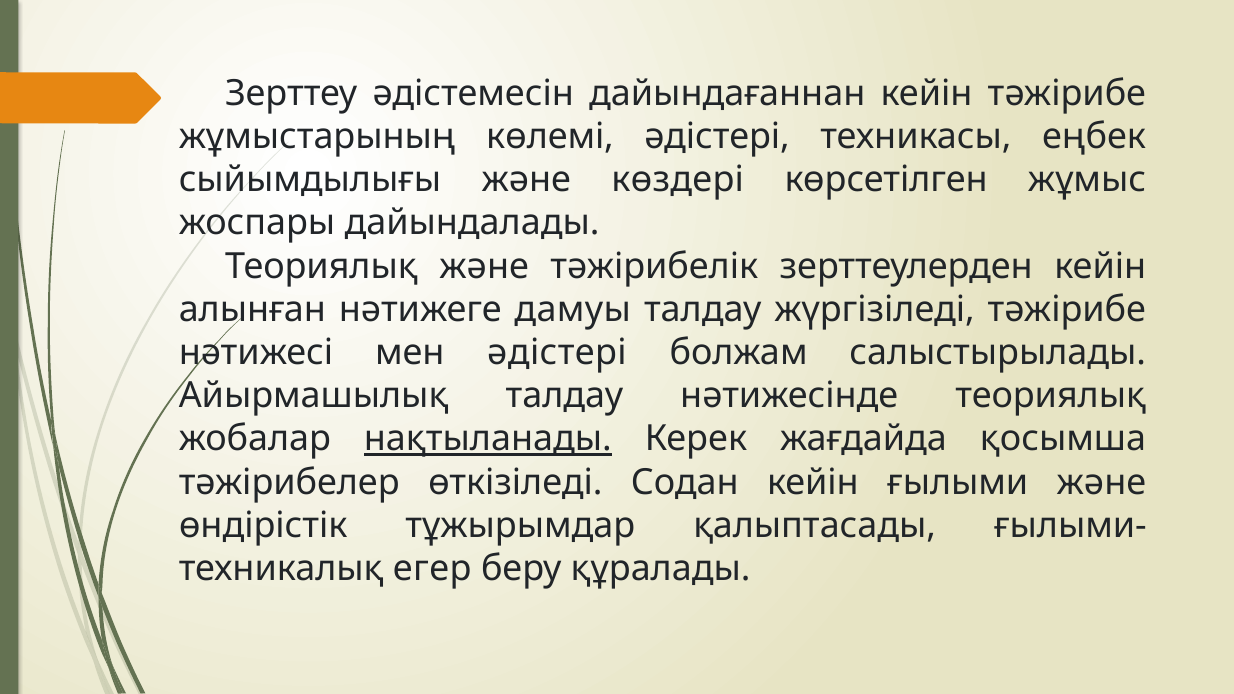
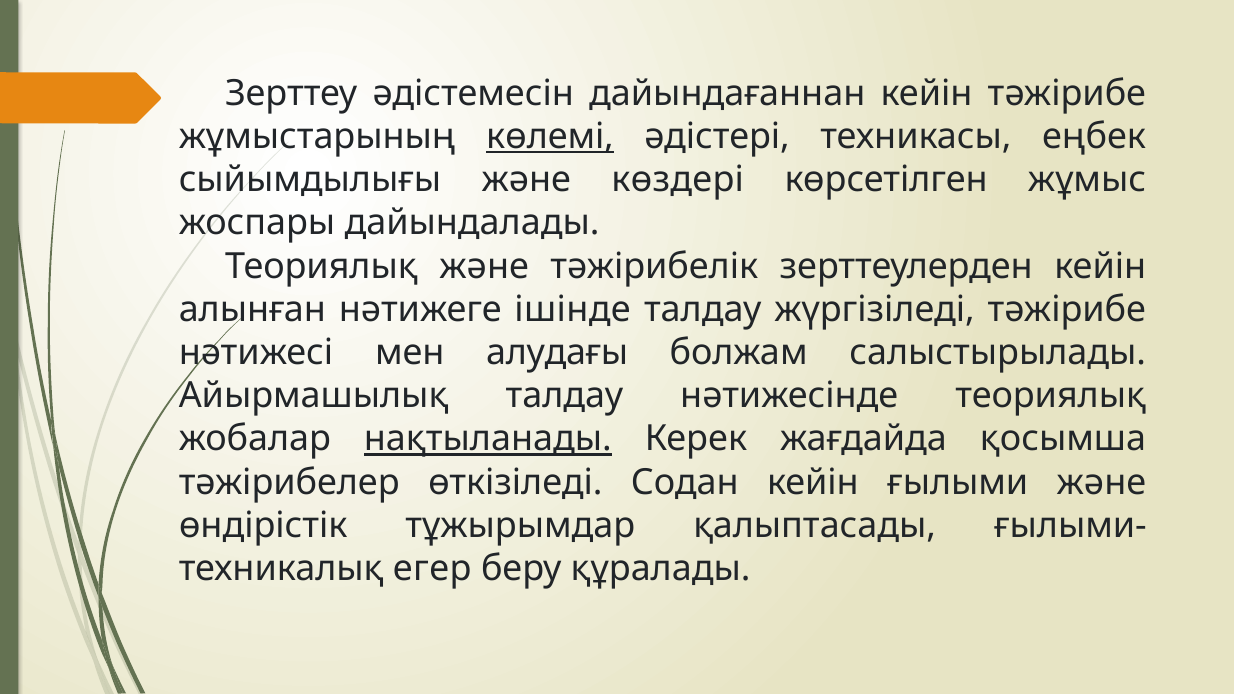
көлемі underline: none -> present
дамуы: дамуы -> ішінде
мен әдістері: әдістері -> алудағы
